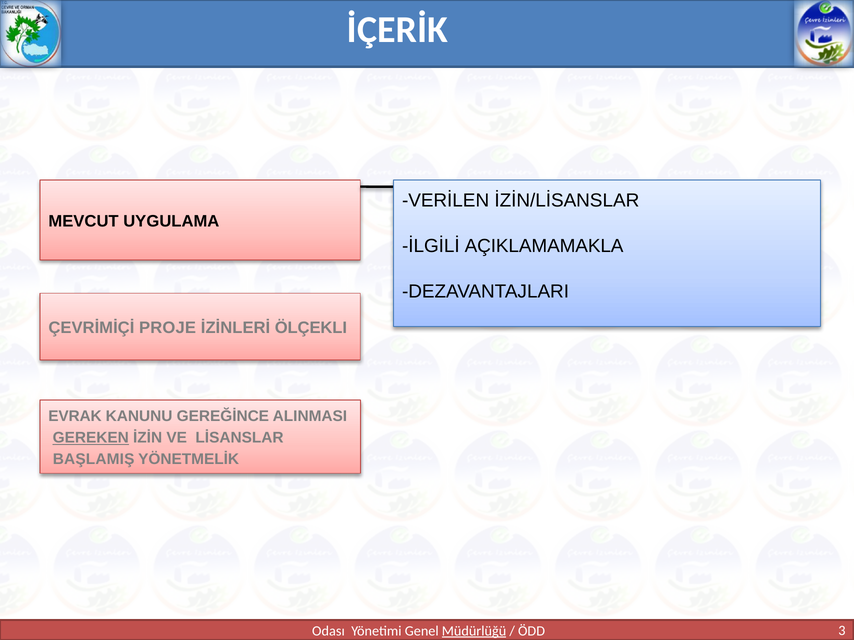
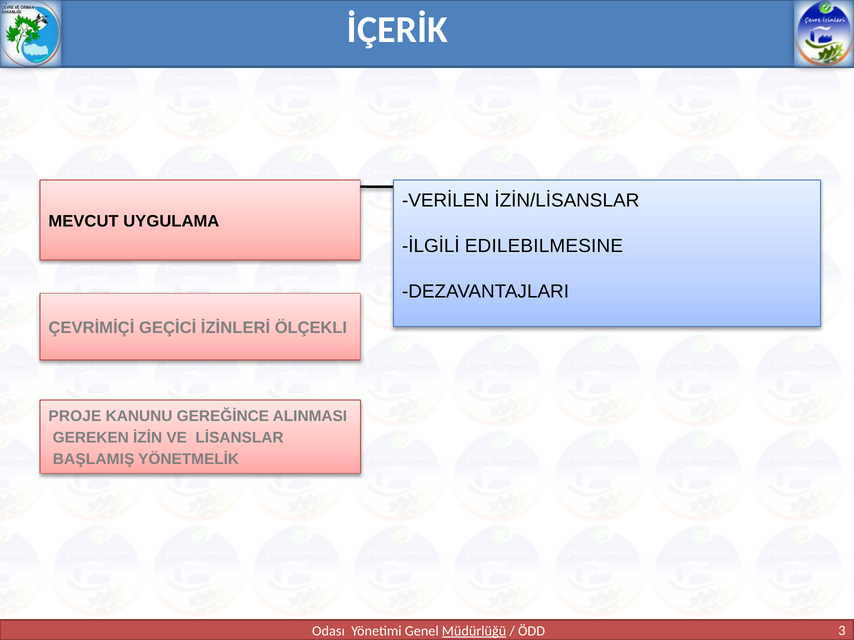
AÇIKLAMAMAKLA: AÇIKLAMAMAKLA -> EDILEBILMESINE
PROJE: PROJE -> GEÇİCİ
EVRAK: EVRAK -> PROJE
GEREKEN underline: present -> none
